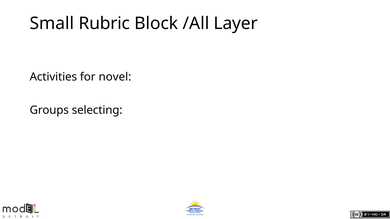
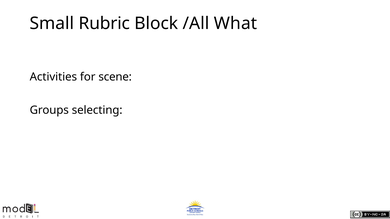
Layer: Layer -> What
novel: novel -> scene
